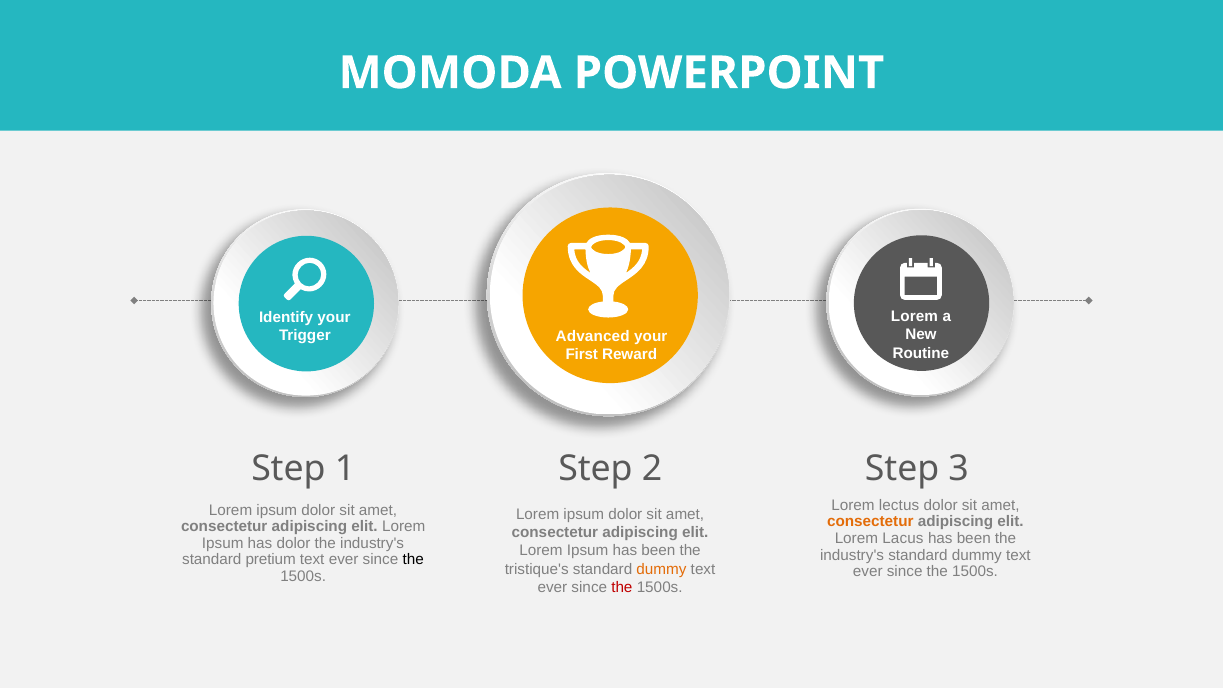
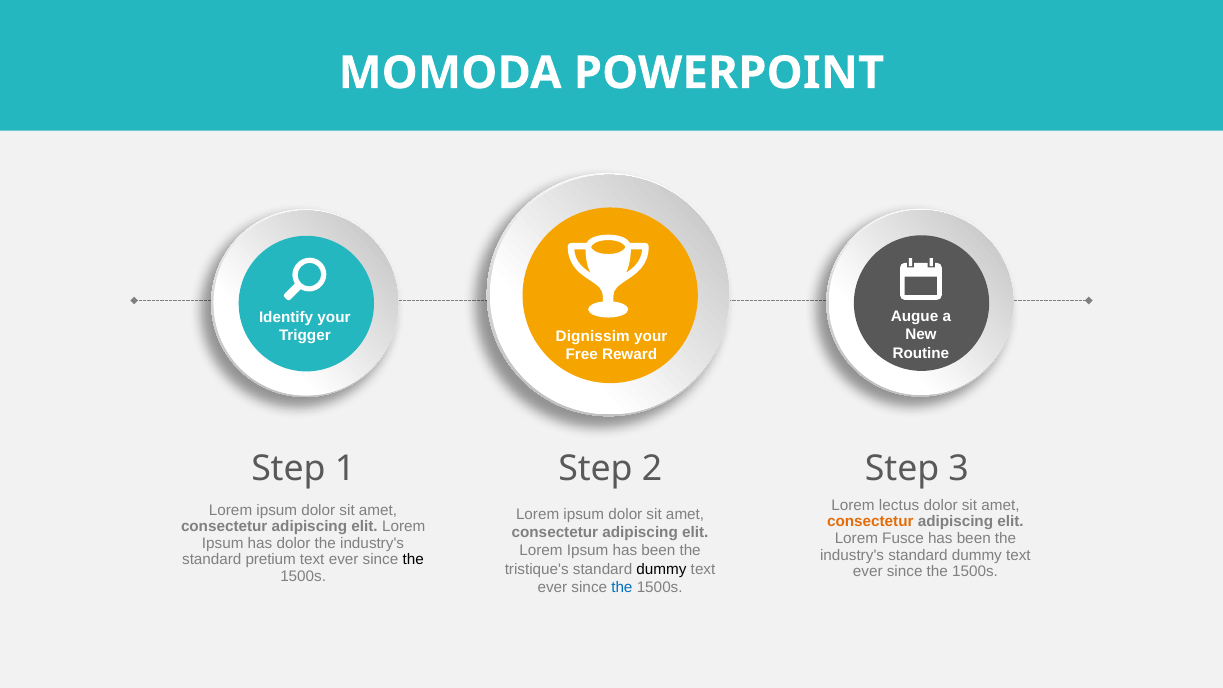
Lorem at (914, 317): Lorem -> Augue
Advanced: Advanced -> Dignissim
First: First -> Free
Lacus: Lacus -> Fusce
dummy at (661, 569) colour: orange -> black
the at (622, 587) colour: red -> blue
